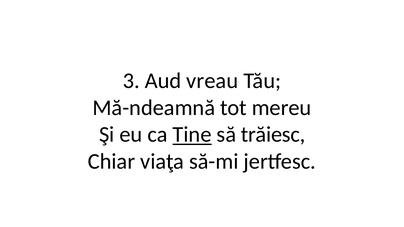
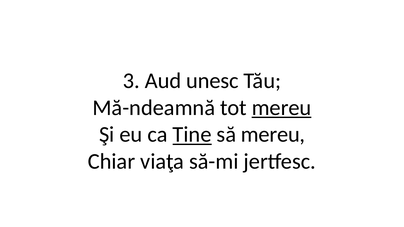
vreau: vreau -> unesc
mereu at (282, 108) underline: none -> present
să trăiesc: trăiesc -> mereu
